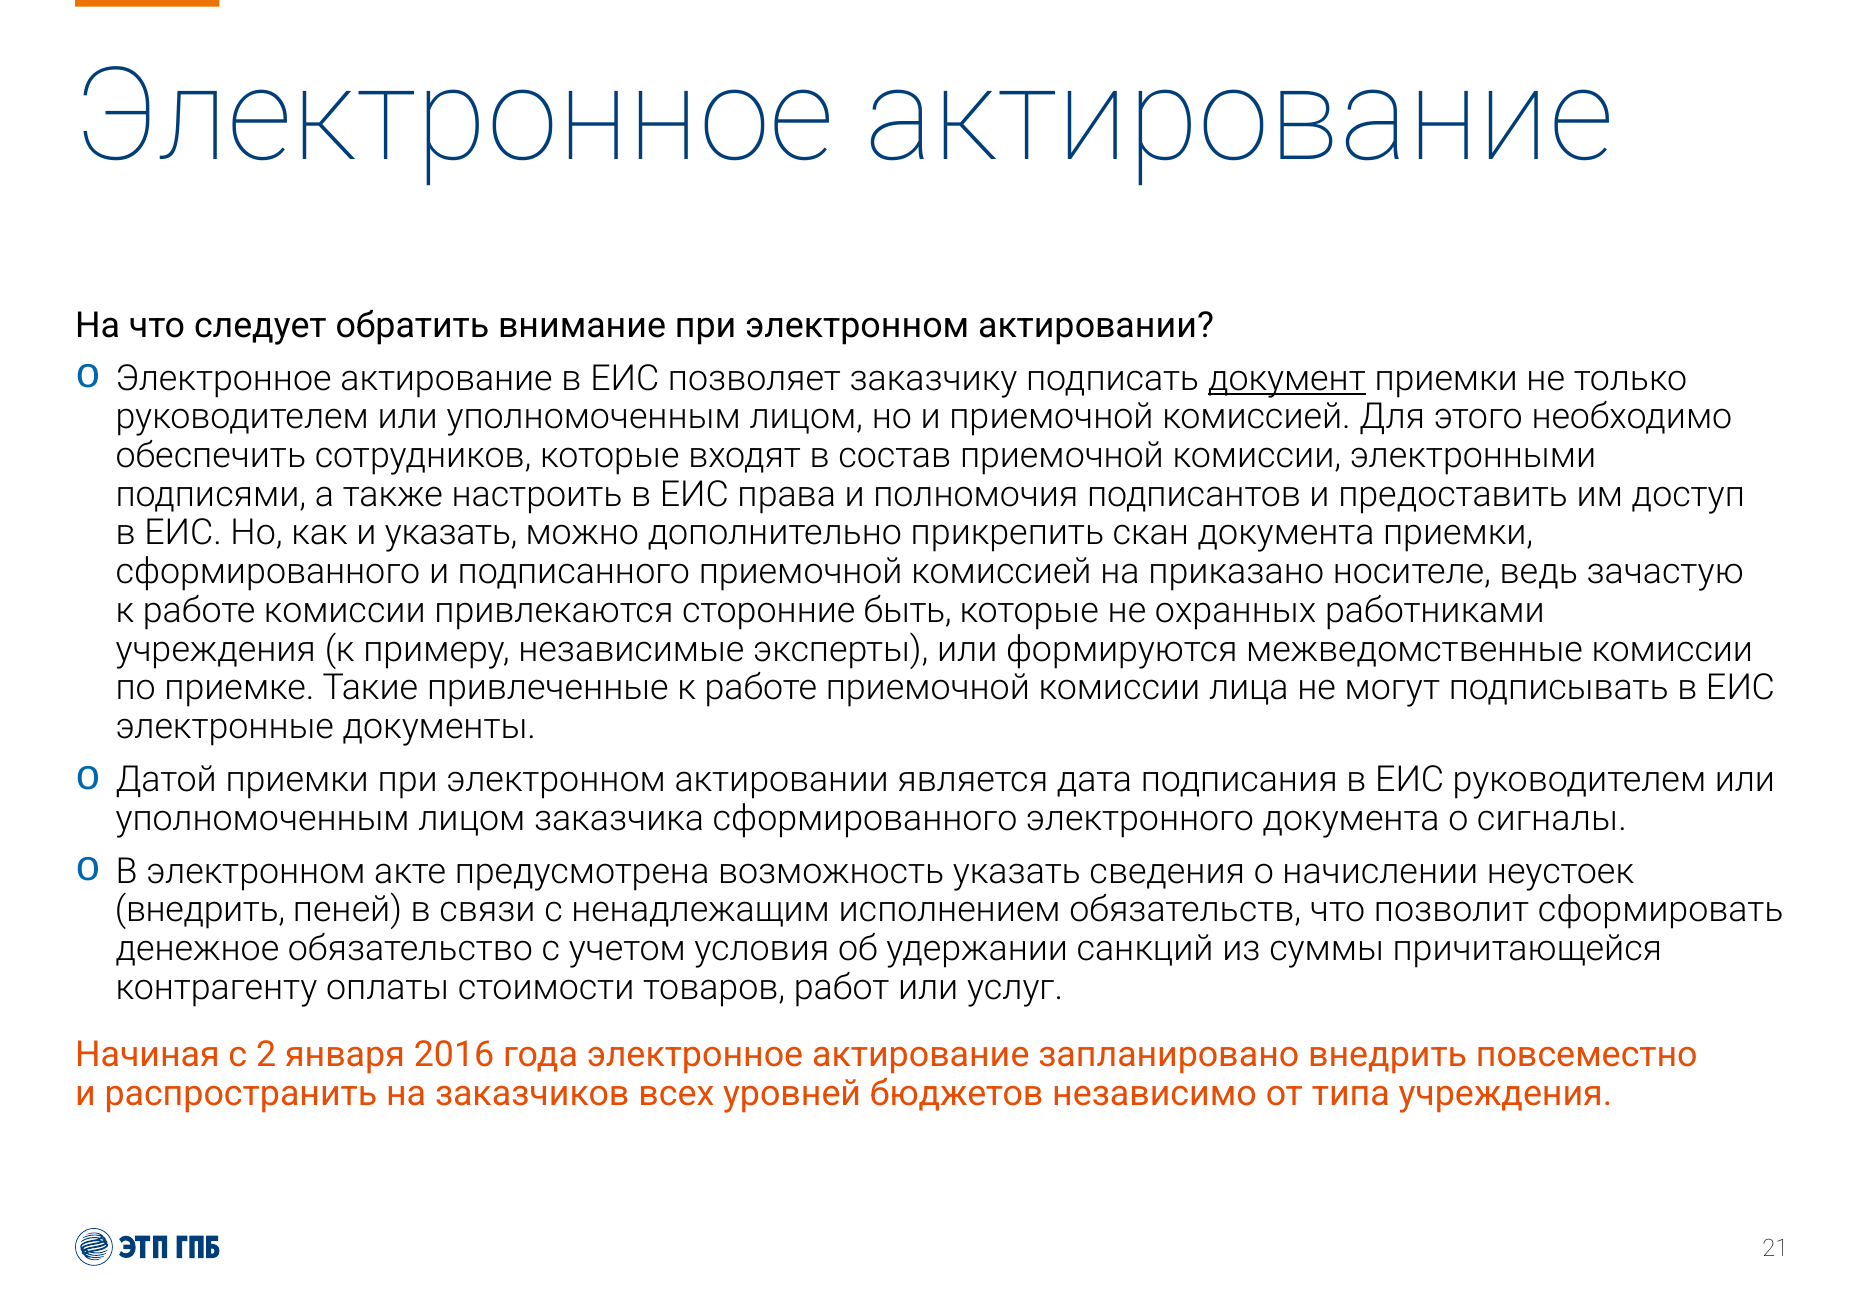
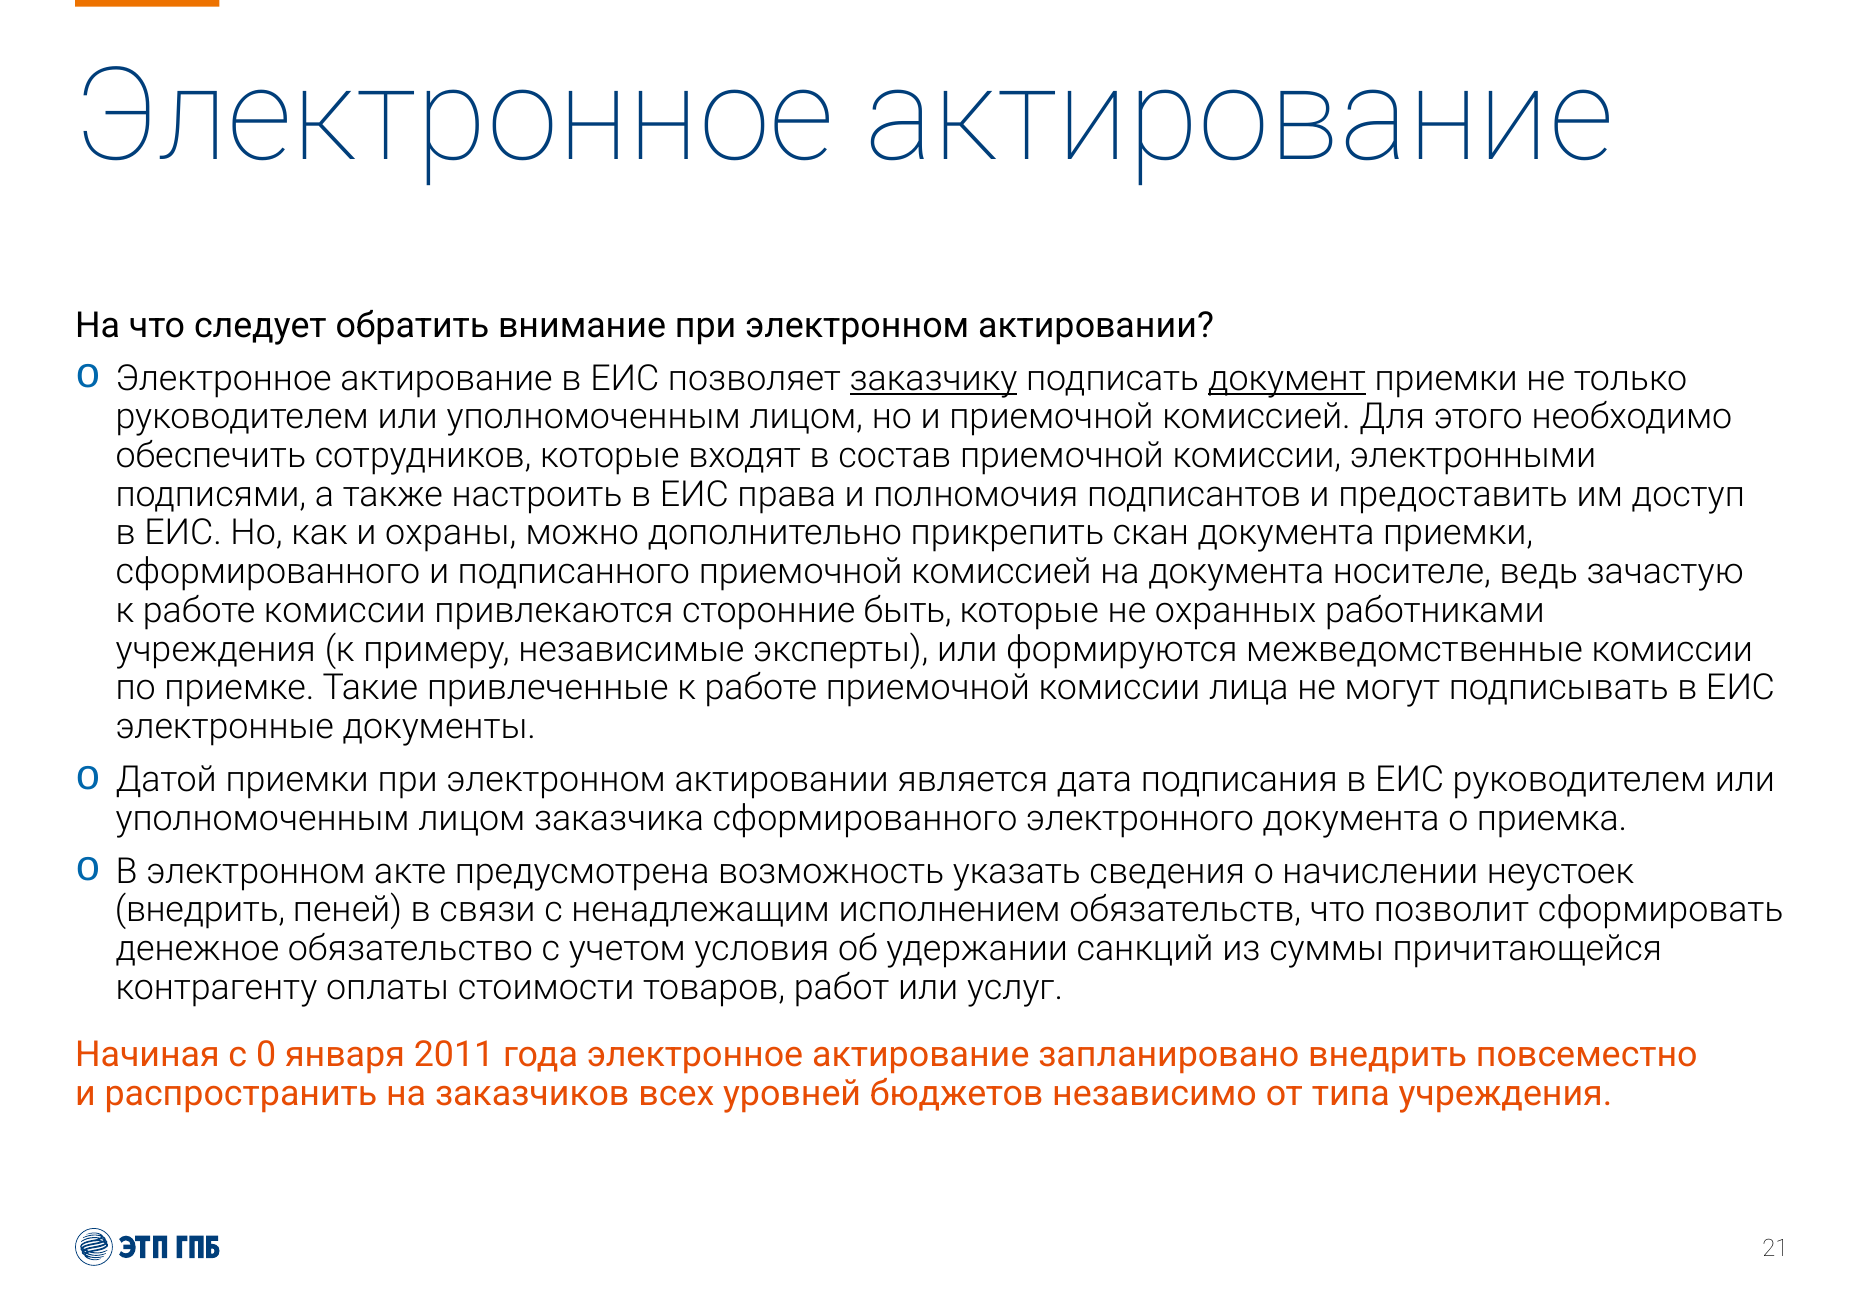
заказчику underline: none -> present
и указать: указать -> охраны
на приказано: приказано -> документа
сигналы: сигналы -> приемка
2: 2 -> 0
2016: 2016 -> 2011
